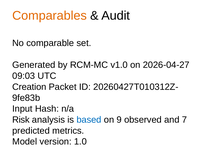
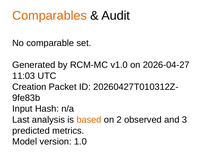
09:03: 09:03 -> 11:03
Risk: Risk -> Last
based colour: blue -> orange
9: 9 -> 2
7: 7 -> 3
